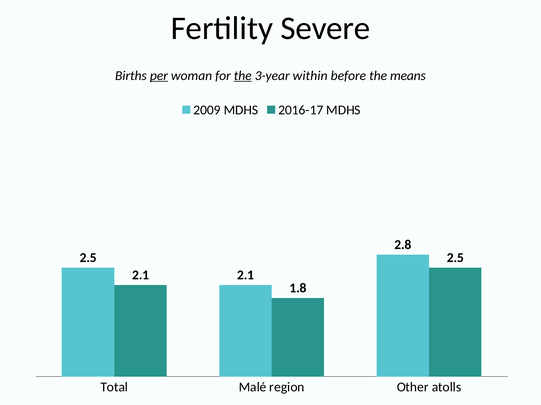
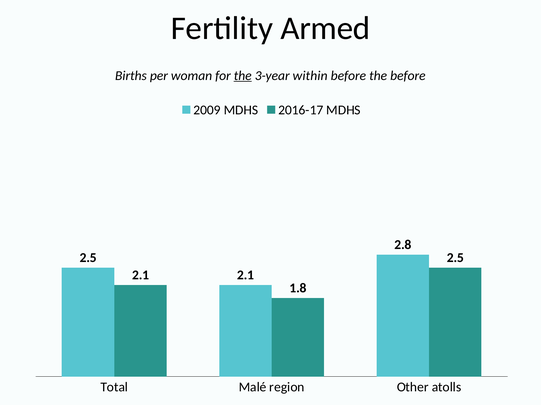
Severe: Severe -> Armed
per underline: present -> none
the means: means -> before
